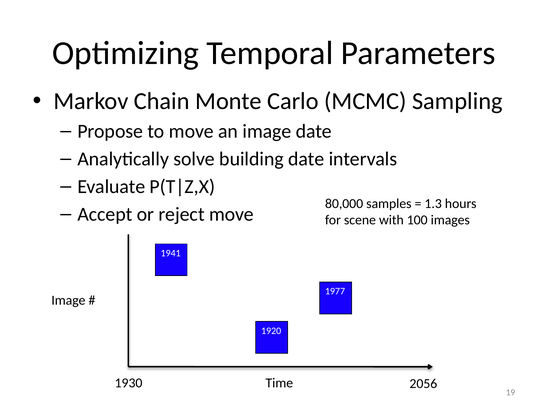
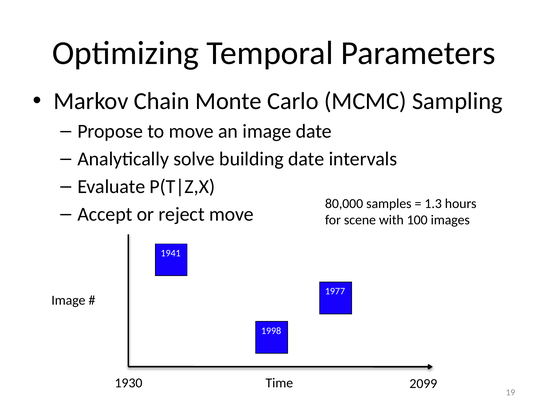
1920: 1920 -> 1998
2056: 2056 -> 2099
